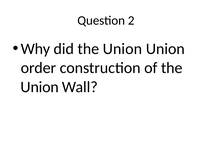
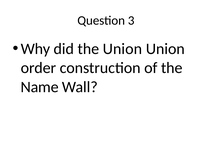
2: 2 -> 3
Union at (40, 87): Union -> Name
